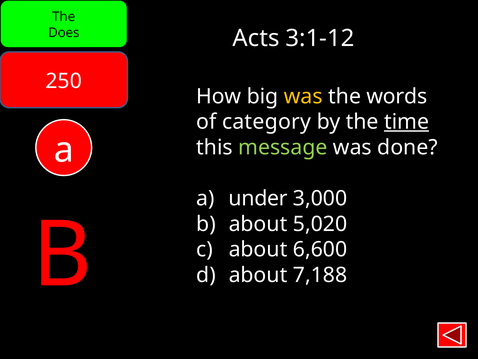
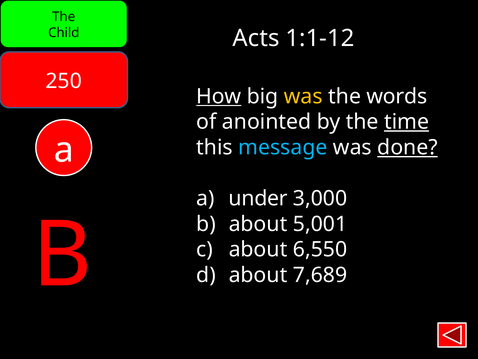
Does: Does -> Child
3:1-12: 3:1-12 -> 1:1-12
How underline: none -> present
category: category -> anointed
message colour: light green -> light blue
done underline: none -> present
5,020: 5,020 -> 5,001
6,600: 6,600 -> 6,550
7,188: 7,188 -> 7,689
